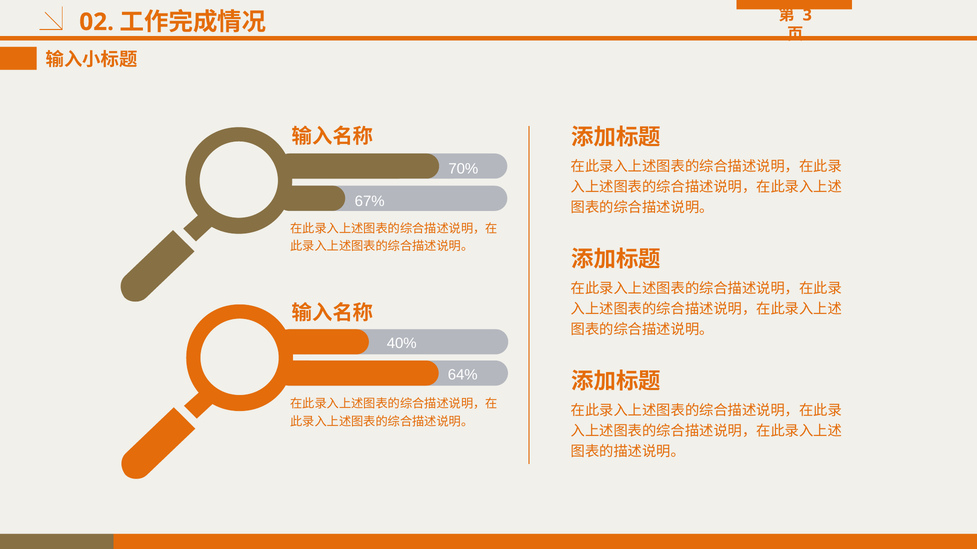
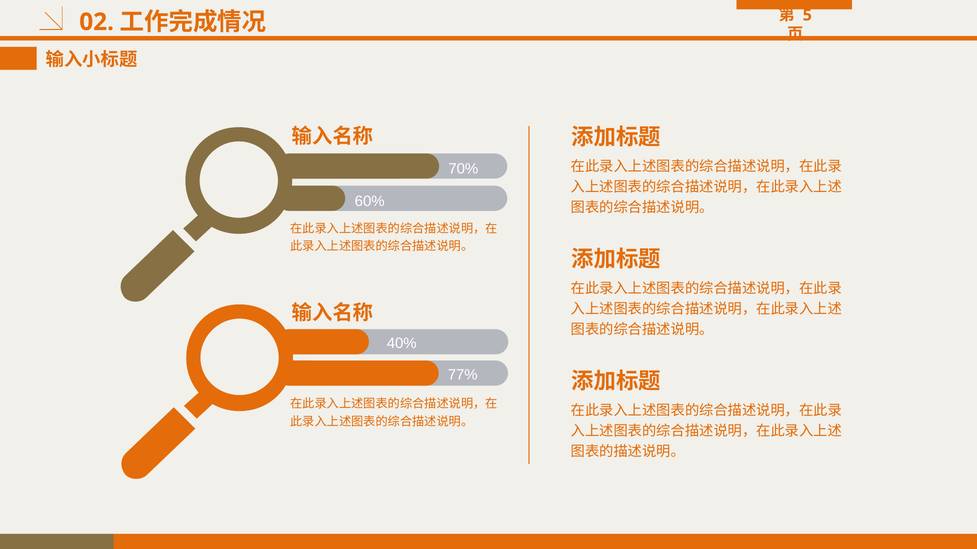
3: 3 -> 5
67%: 67% -> 60%
64%: 64% -> 77%
